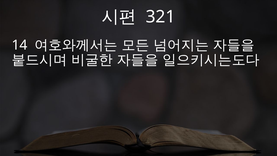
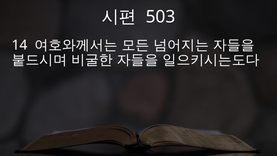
321: 321 -> 503
